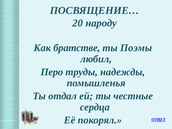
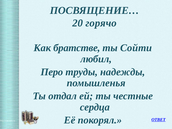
народу: народу -> горячо
Поэмы: Поэмы -> Сойти
